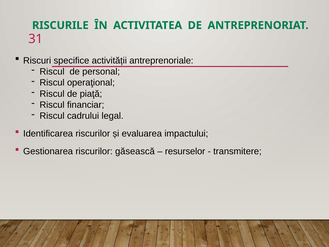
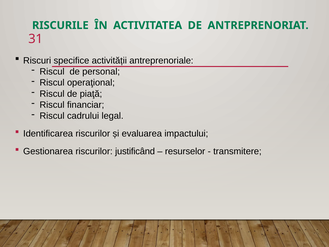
găsească: găsească -> justificând
